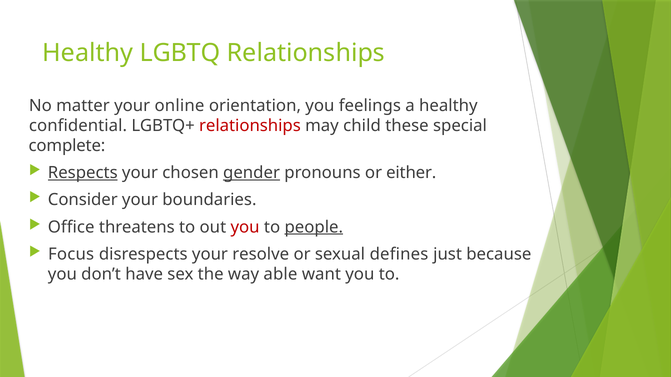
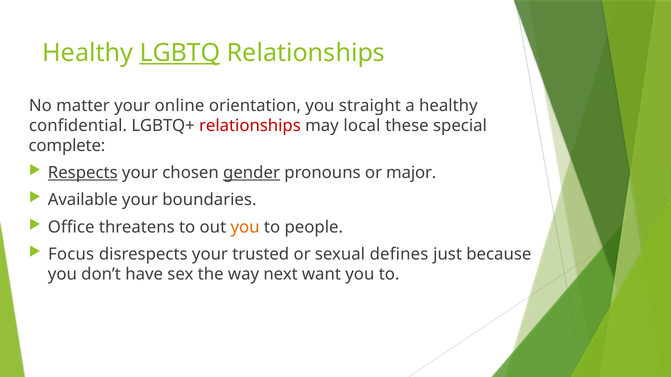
LGBTQ underline: none -> present
feelings: feelings -> straight
child: child -> local
either: either -> major
Consider: Consider -> Available
you at (245, 227) colour: red -> orange
people underline: present -> none
resolve: resolve -> trusted
able: able -> next
